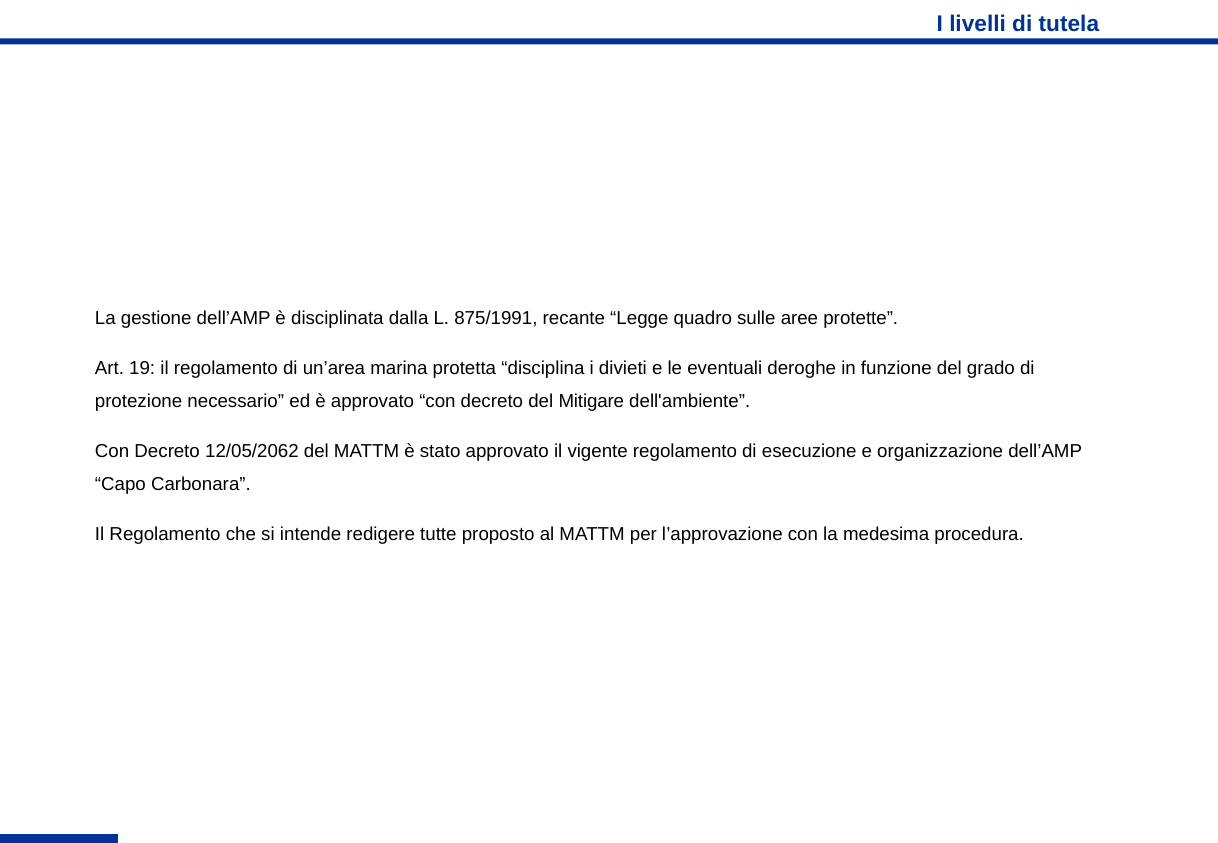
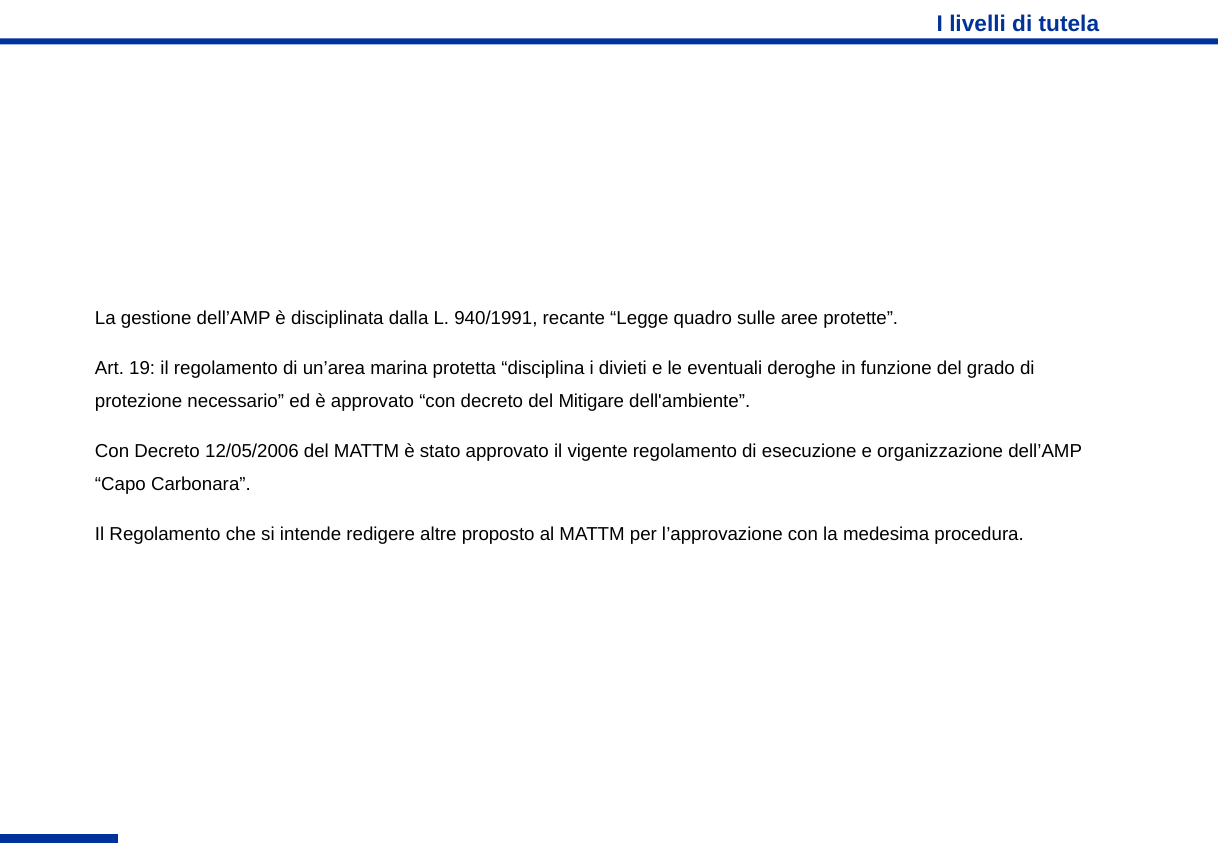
875/1991: 875/1991 -> 940/1991
12/05/2062: 12/05/2062 -> 12/05/2006
tutte: tutte -> altre
